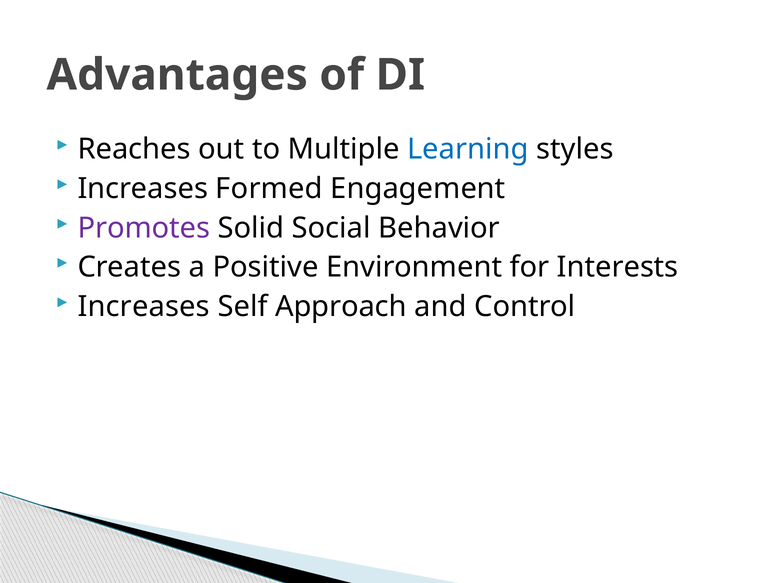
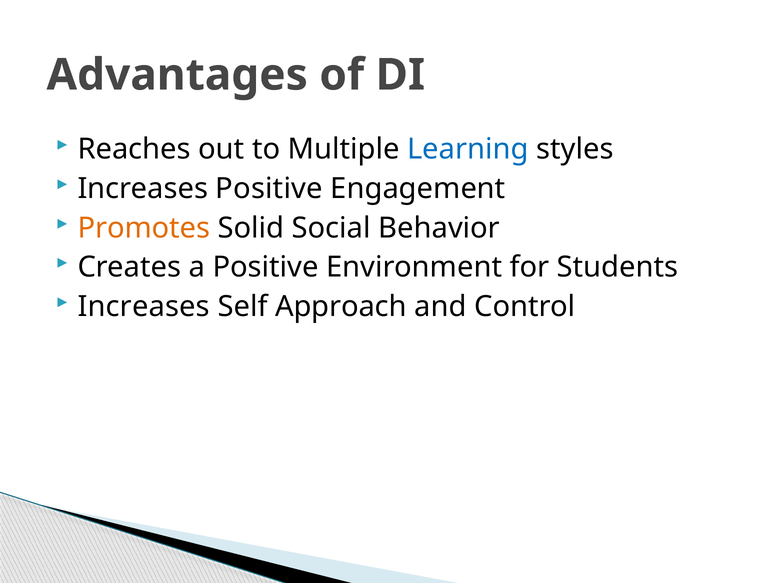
Increases Formed: Formed -> Positive
Promotes colour: purple -> orange
Interests: Interests -> Students
